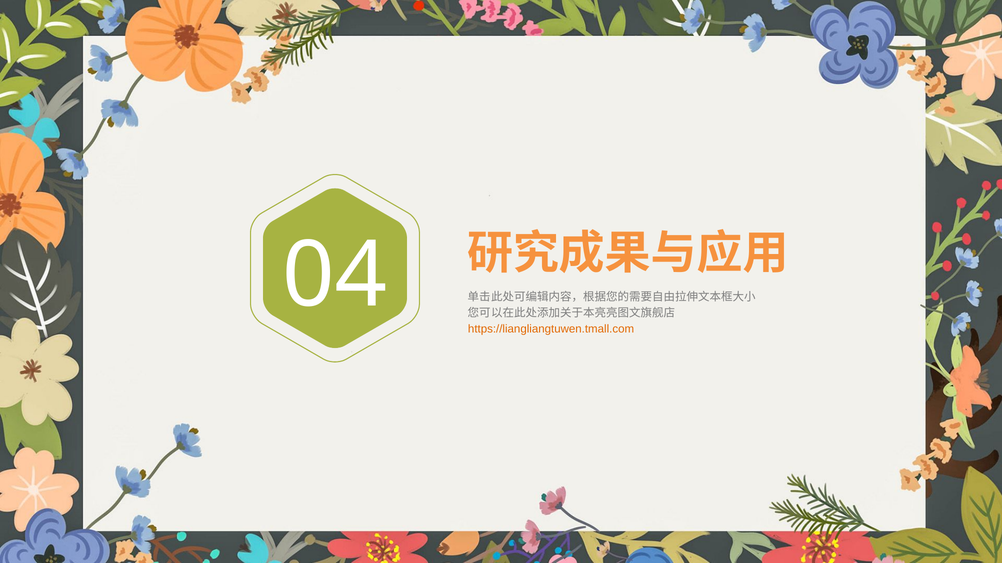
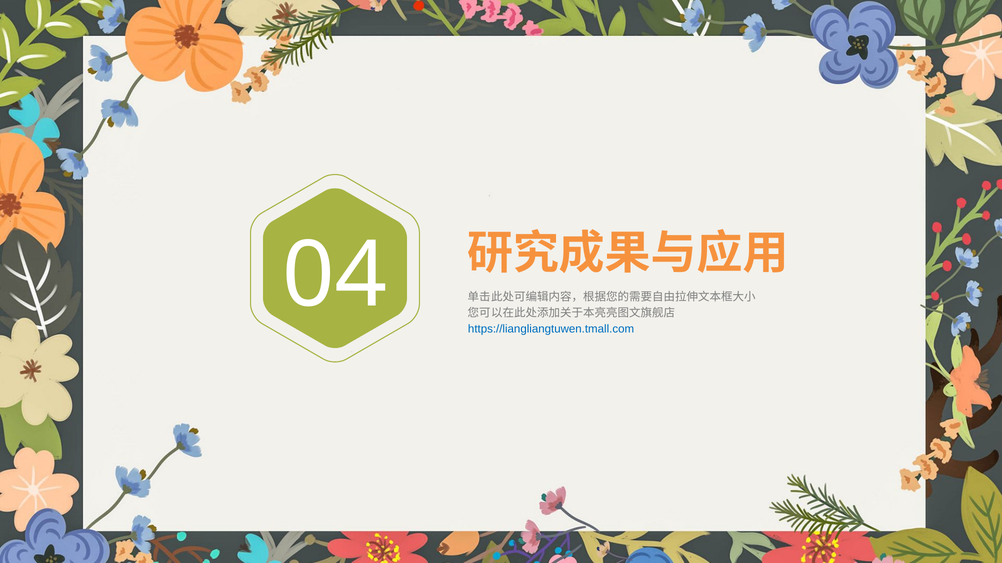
https://liangliangtuwen.tmall.com colour: orange -> blue
